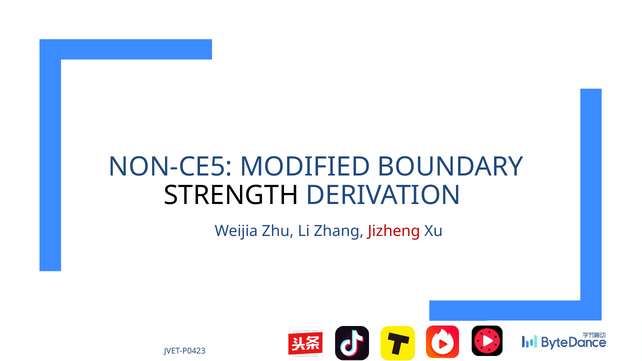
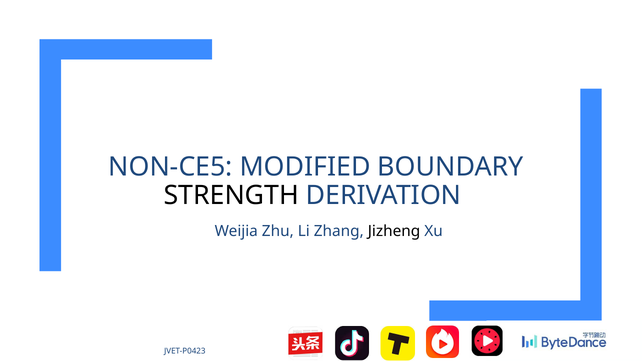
Jizheng colour: red -> black
